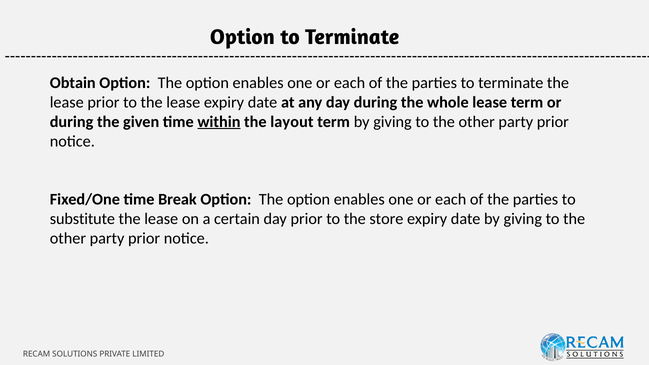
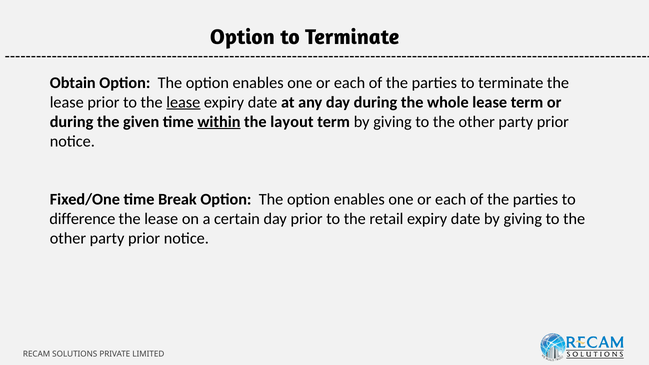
lease at (183, 102) underline: none -> present
substitute: substitute -> difference
store: store -> retail
